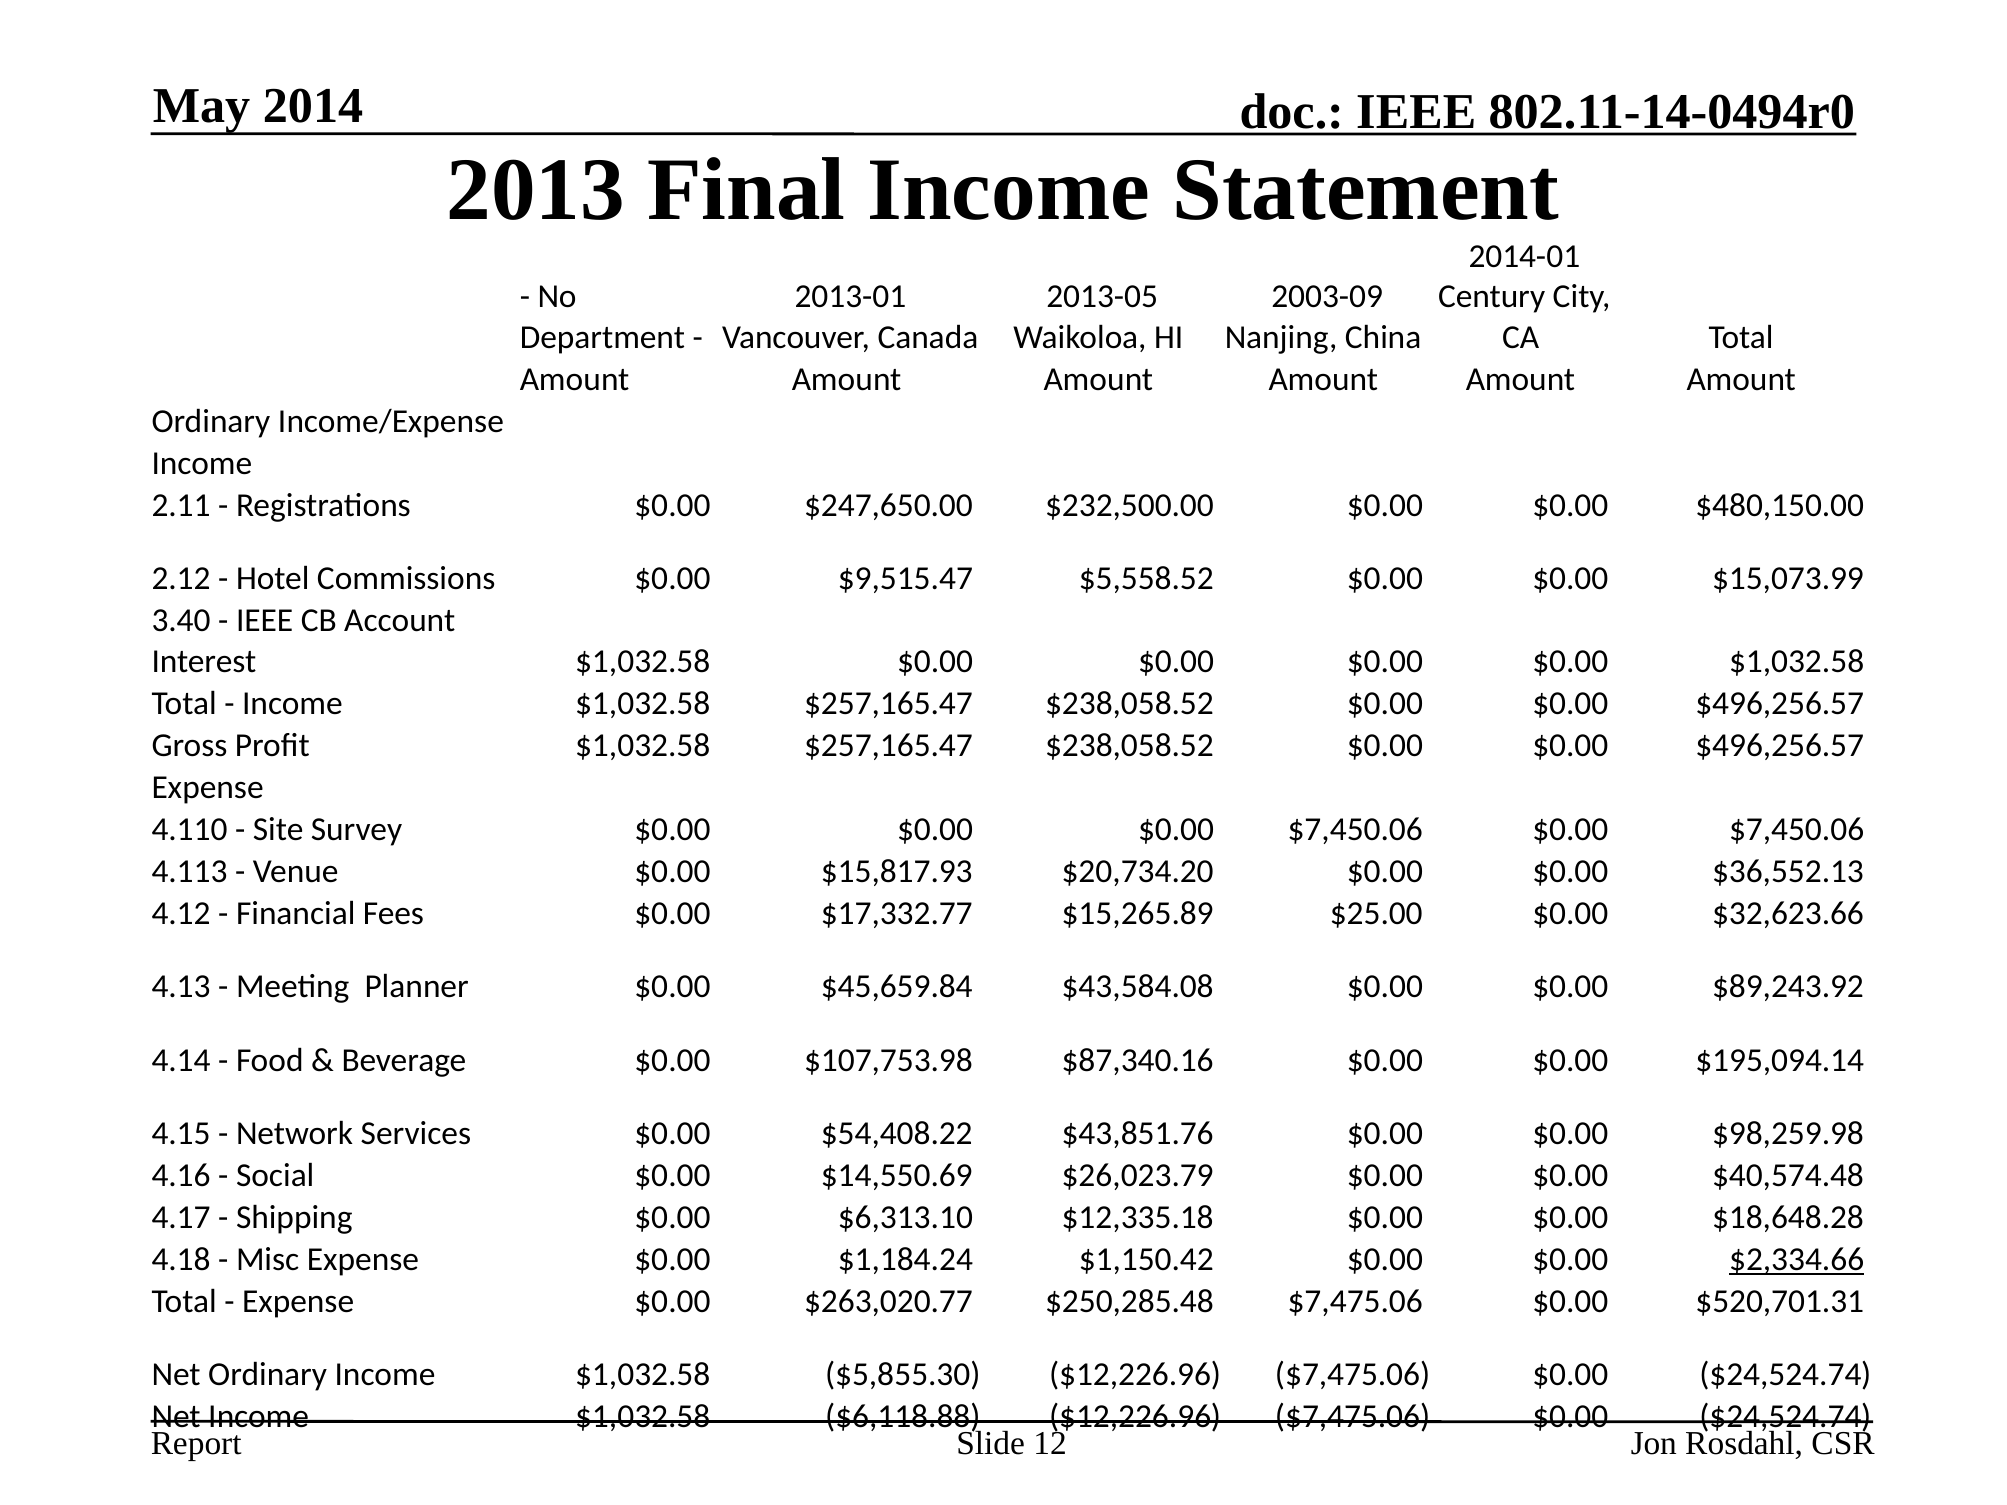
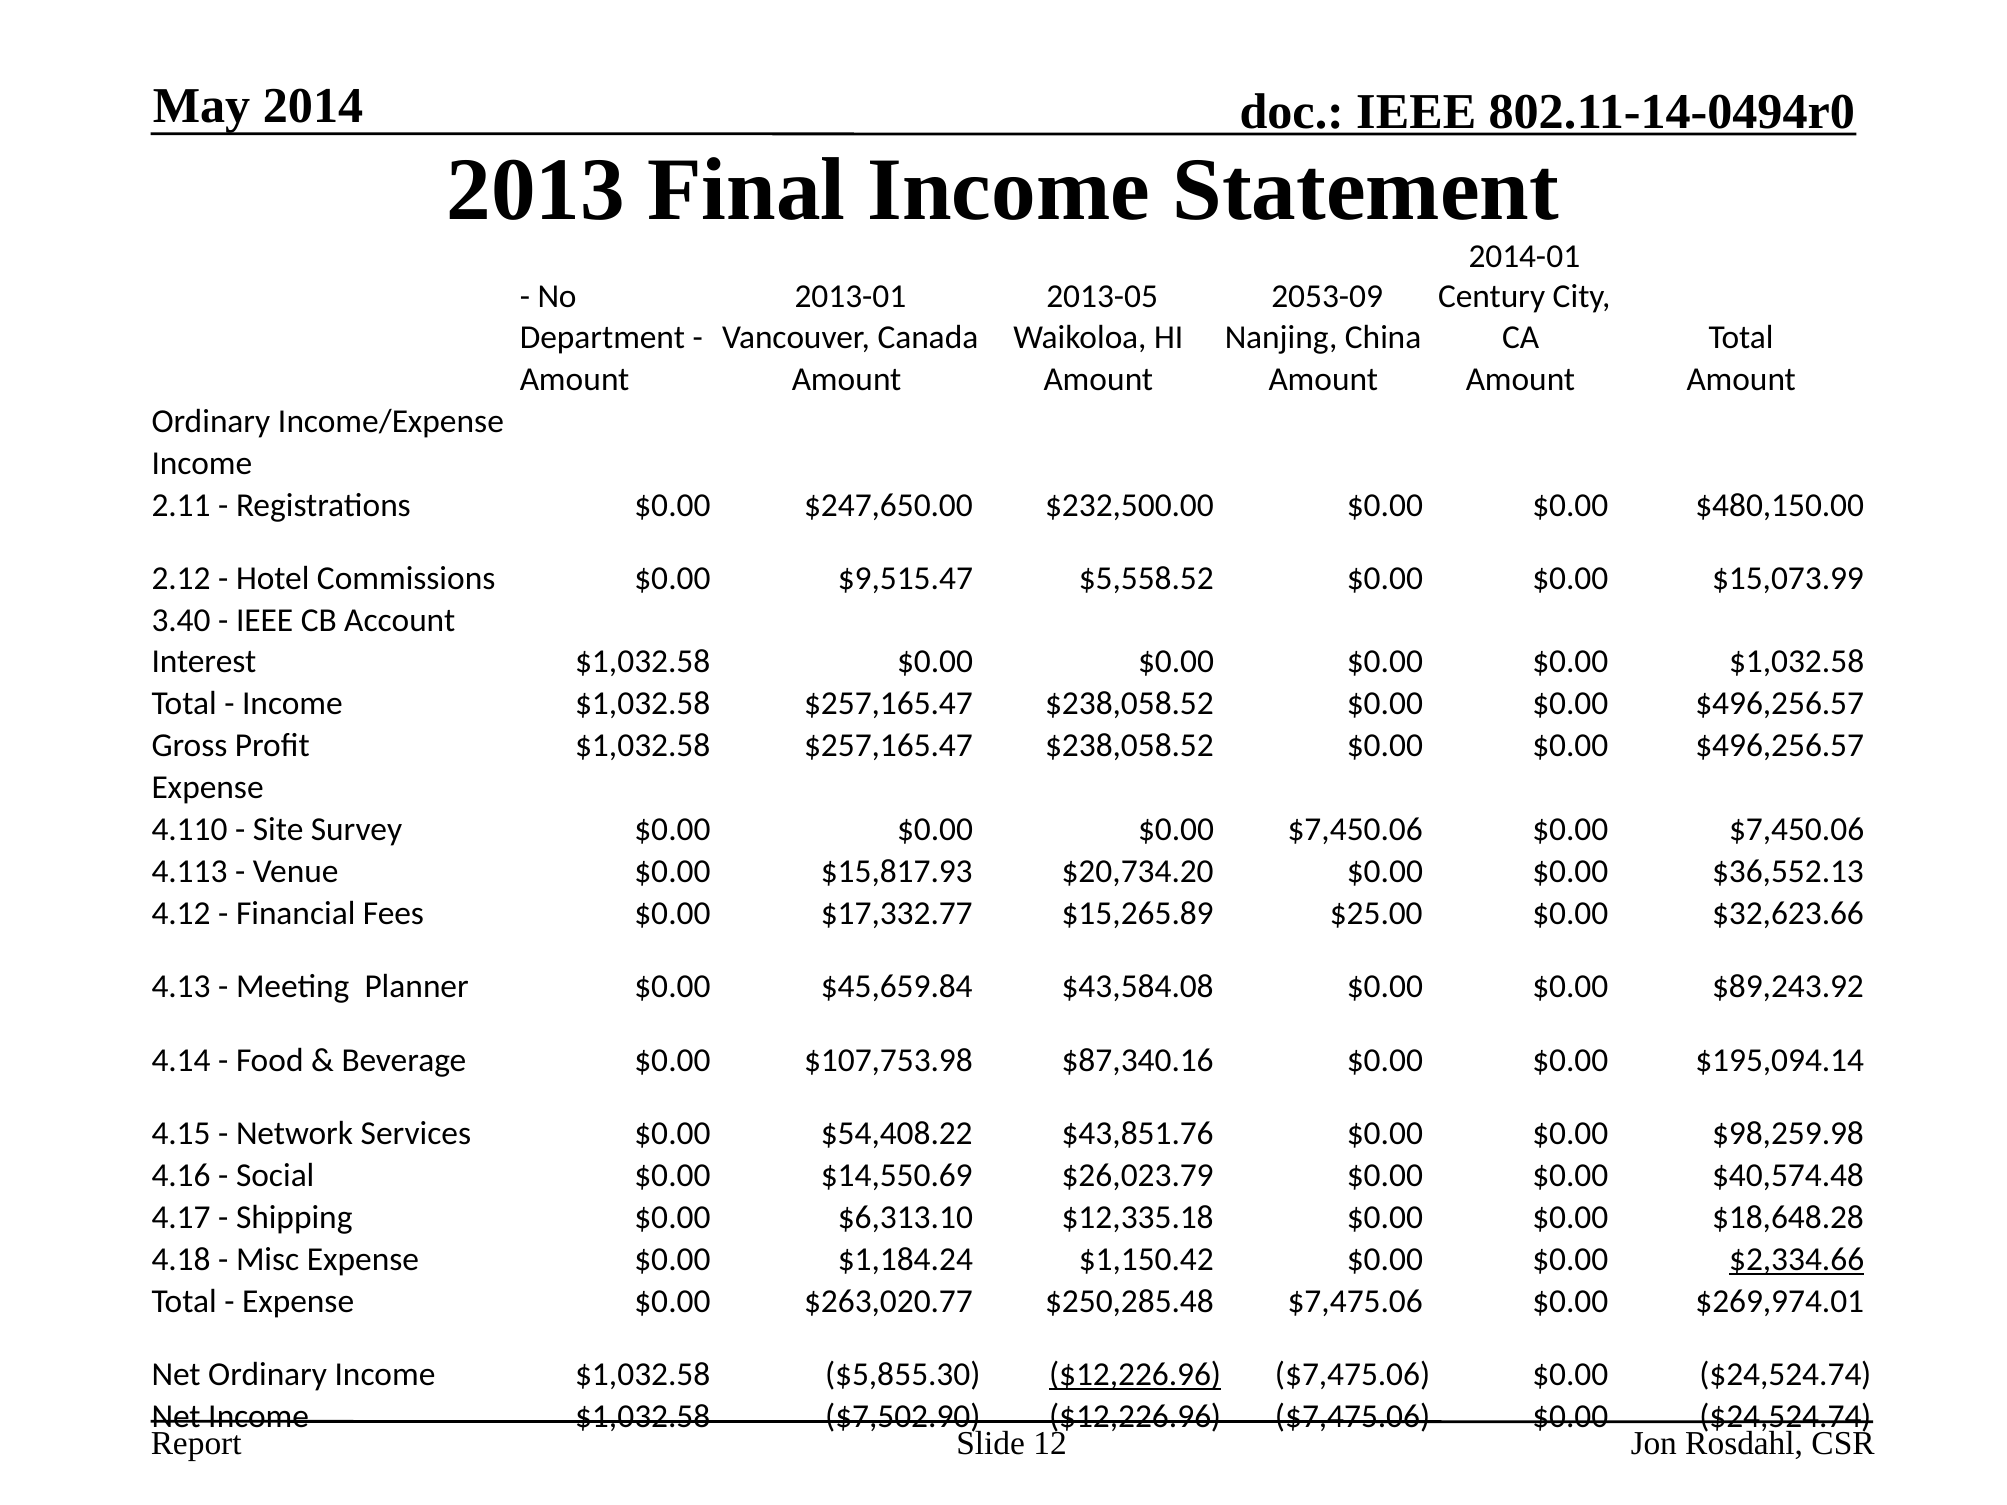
2003-09: 2003-09 -> 2053-09
$520,701.31: $520,701.31 -> $269,974.01
$12,226.96 at (1135, 1375) underline: none -> present
$6,118.88: $6,118.88 -> $7,502.90
